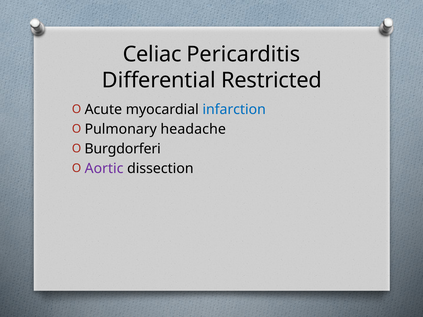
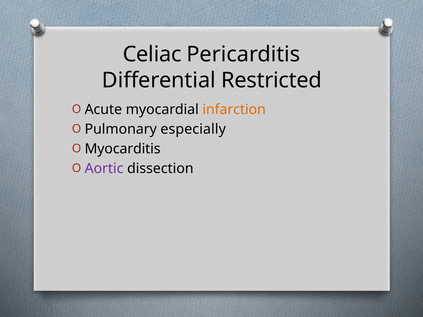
infarction colour: blue -> orange
headache: headache -> especially
Burgdorferi: Burgdorferi -> Myocarditis
